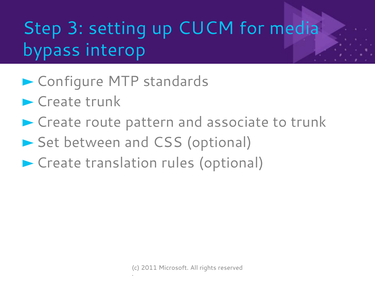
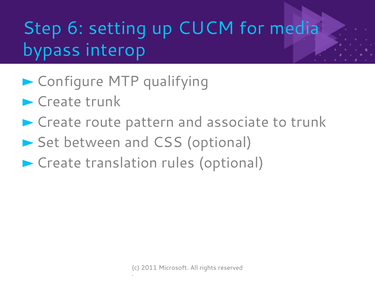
3: 3 -> 6
standards: standards -> qualifying
